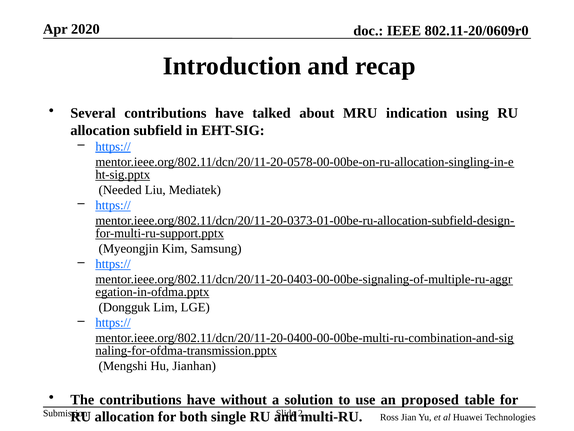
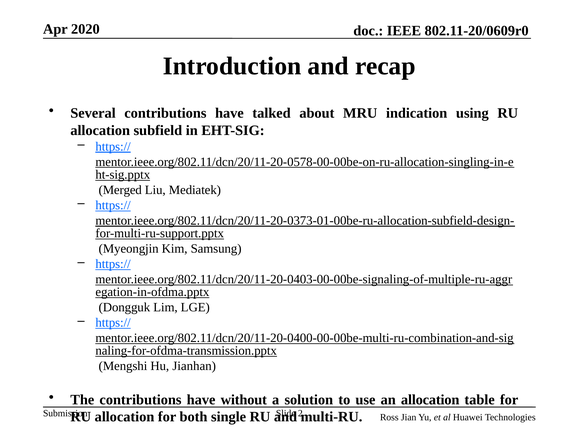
Needed: Needed -> Merged
an proposed: proposed -> allocation
